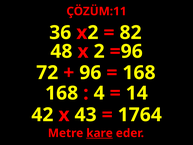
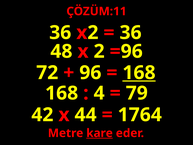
82 at (131, 33): 82 -> 36
168 at (139, 73) underline: none -> present
14: 14 -> 79
43: 43 -> 44
